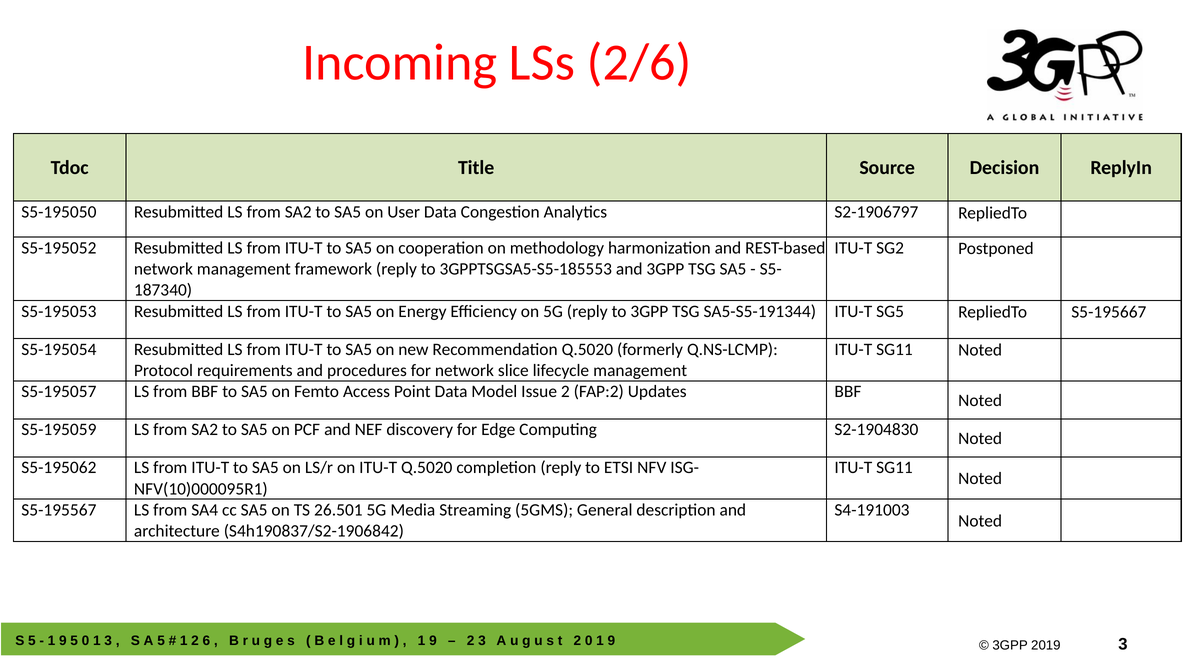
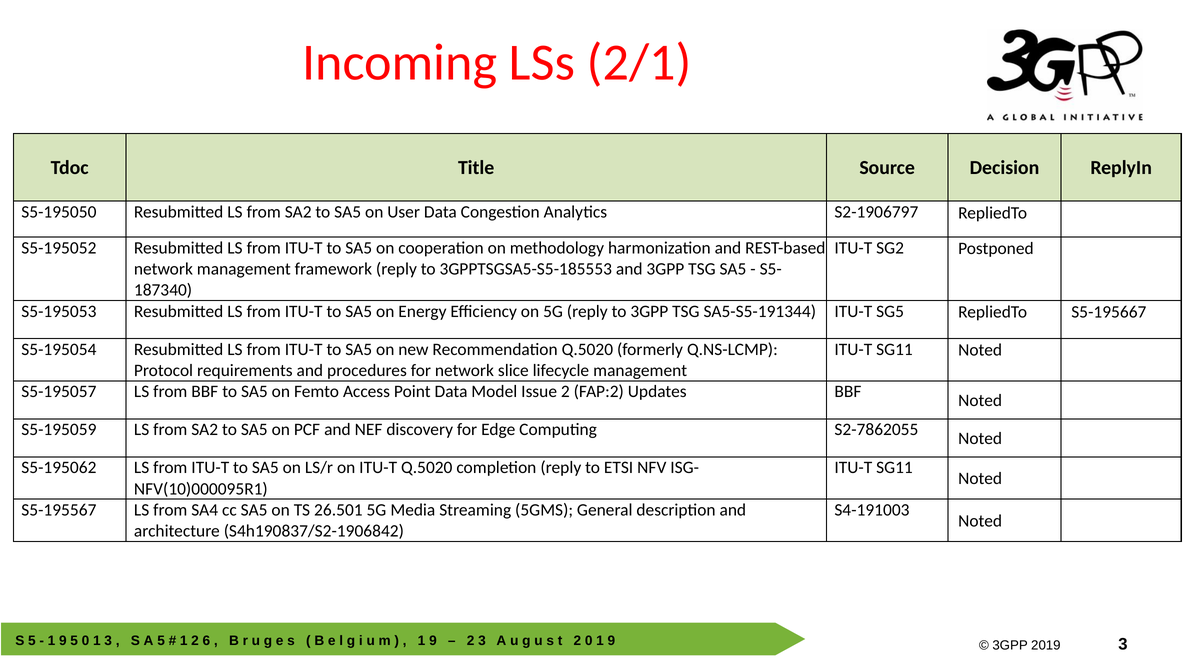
2/6: 2/6 -> 2/1
S2-1904830: S2-1904830 -> S2-7862055
